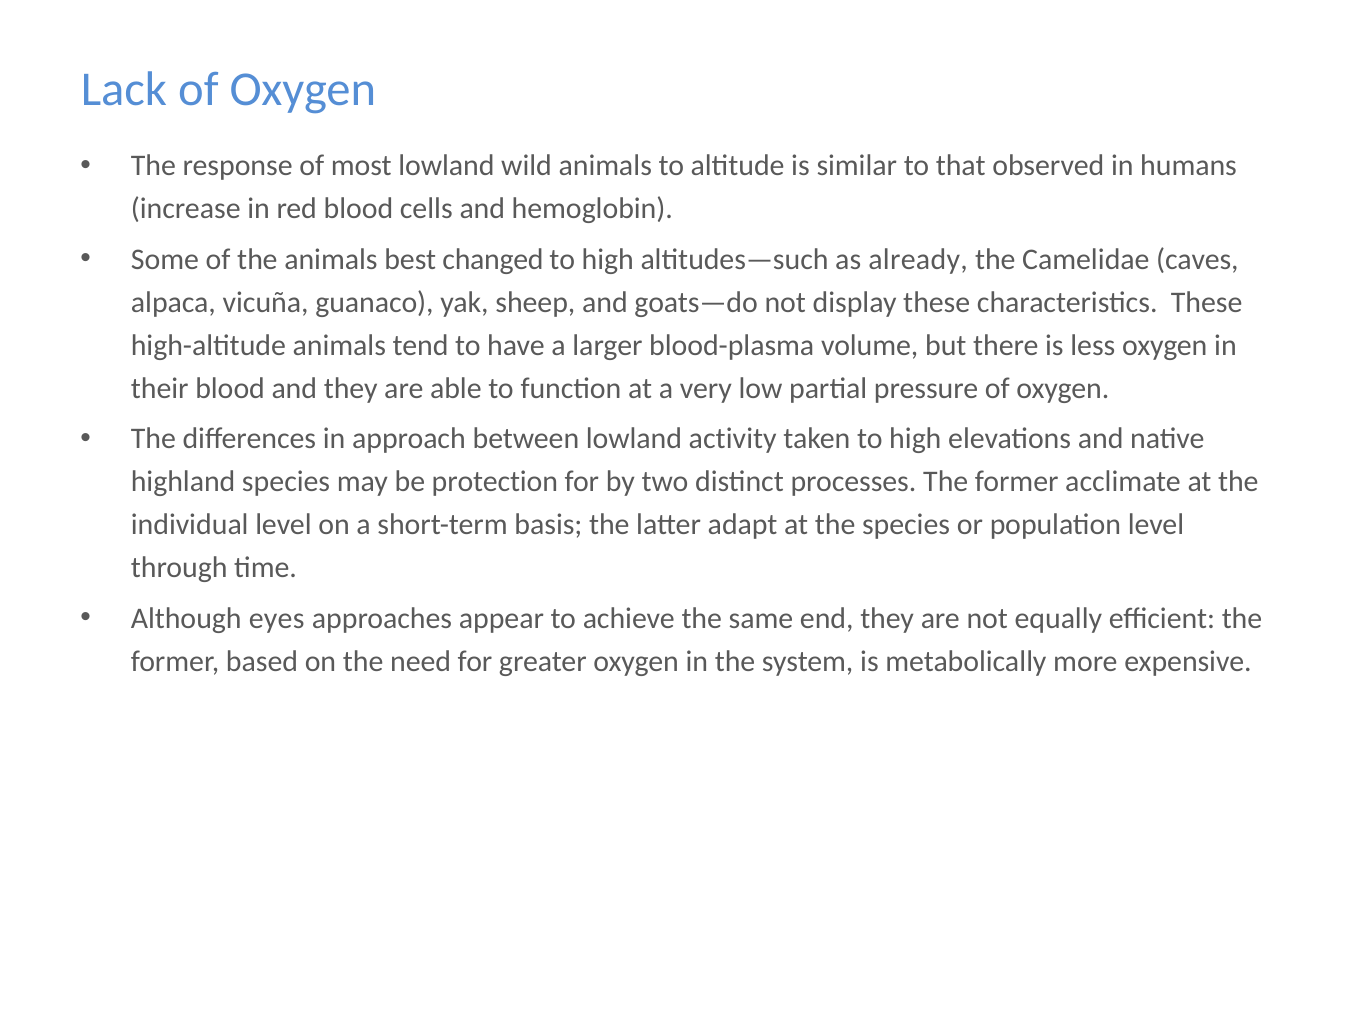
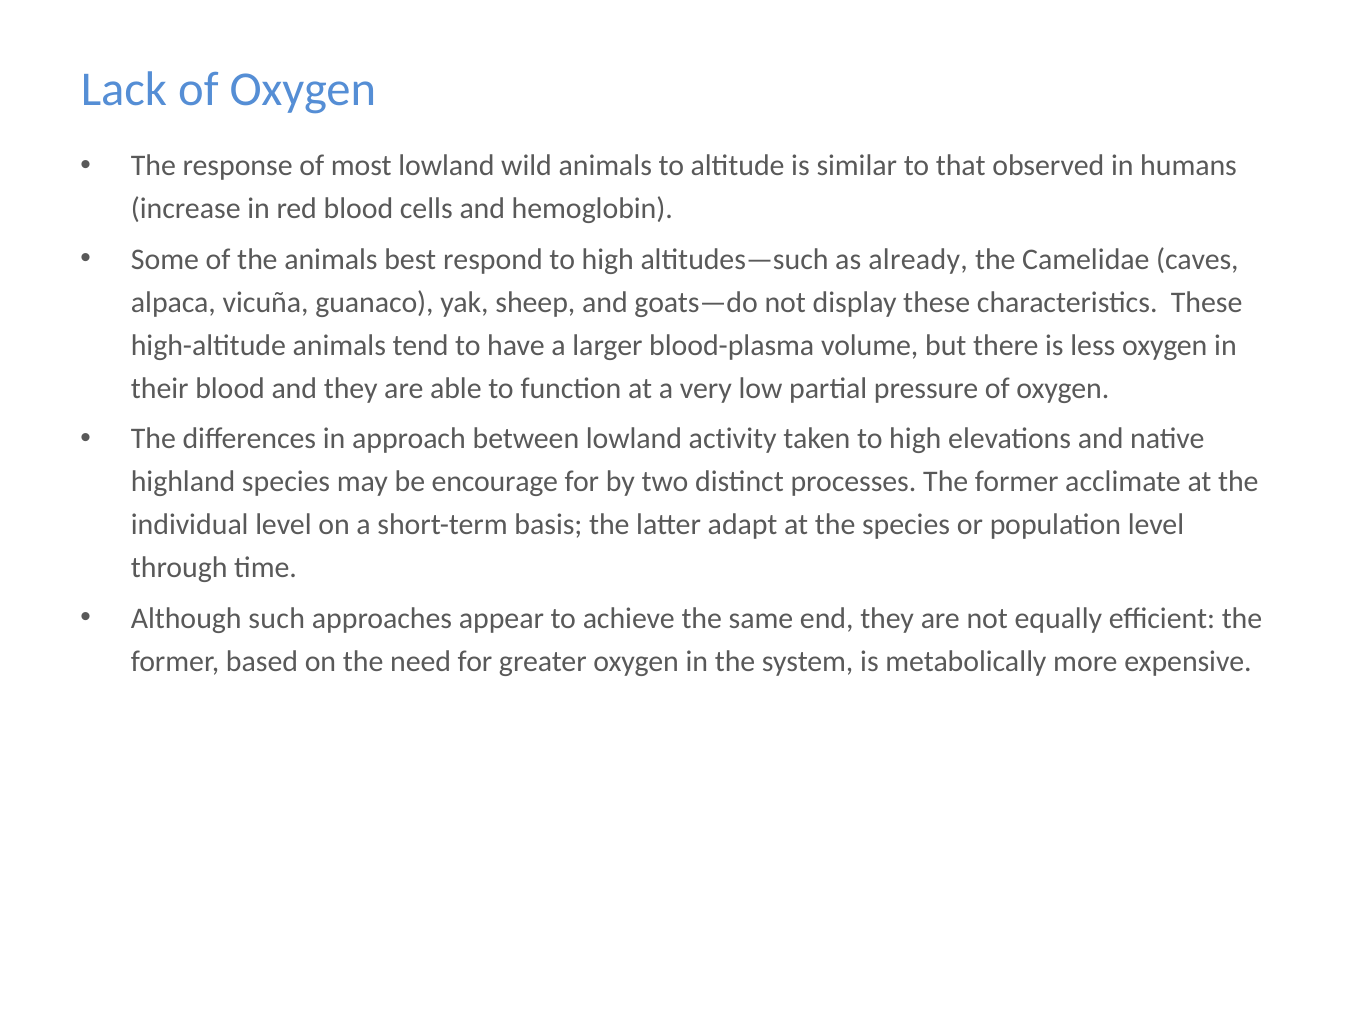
changed: changed -> respond
protection: protection -> encourage
eyes: eyes -> such
